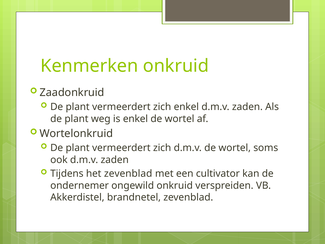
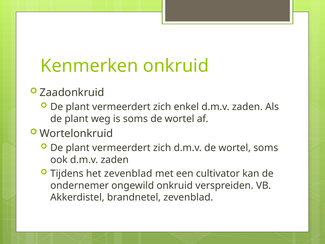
is enkel: enkel -> soms
